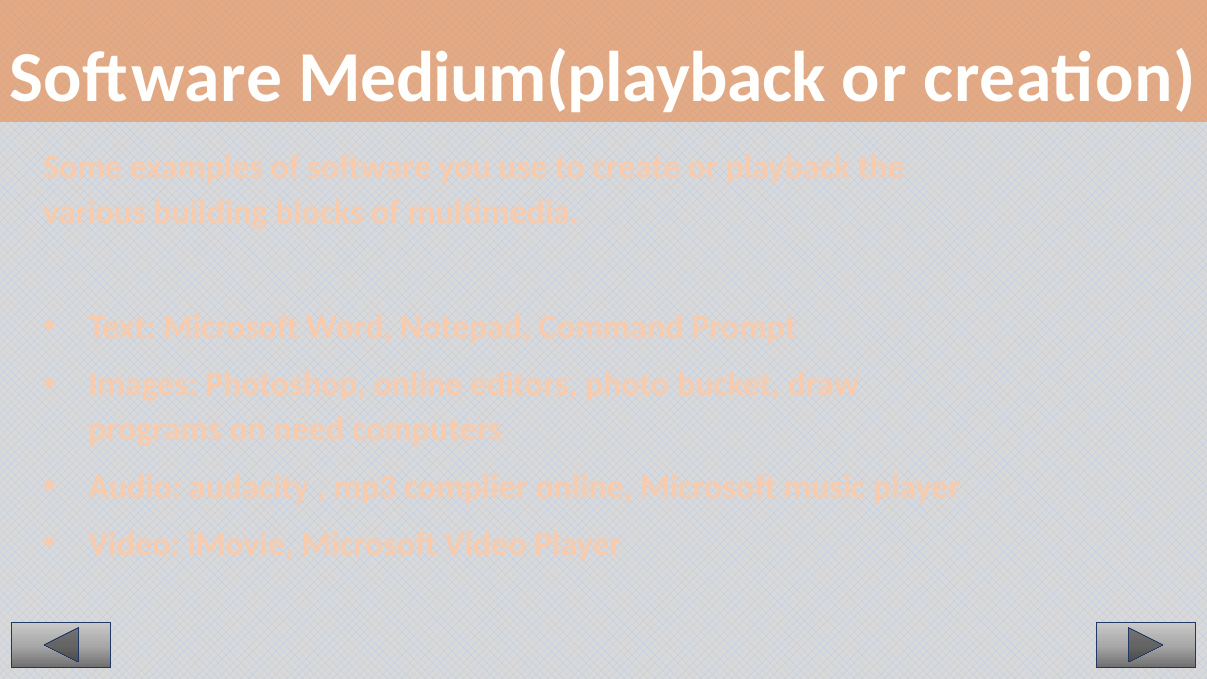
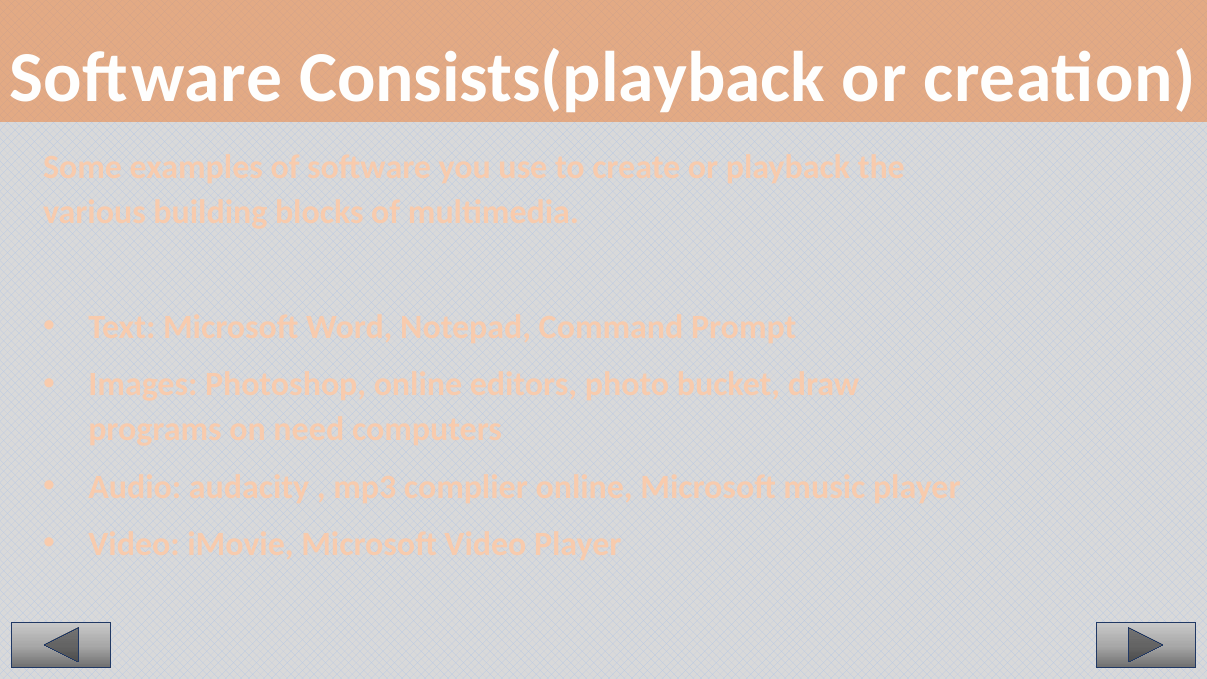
Medium(playback: Medium(playback -> Consists(playback
